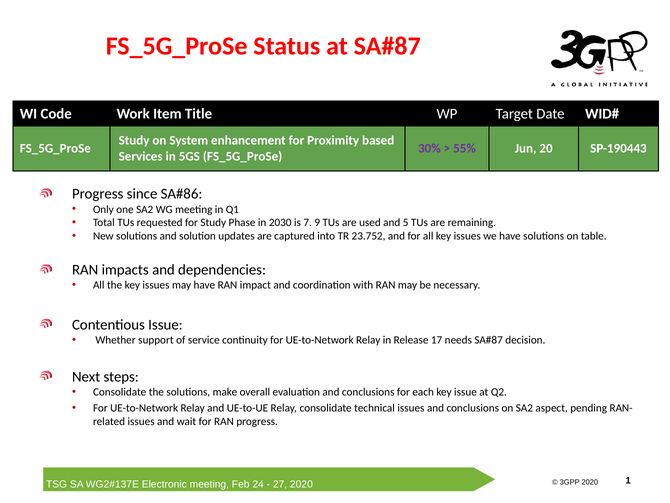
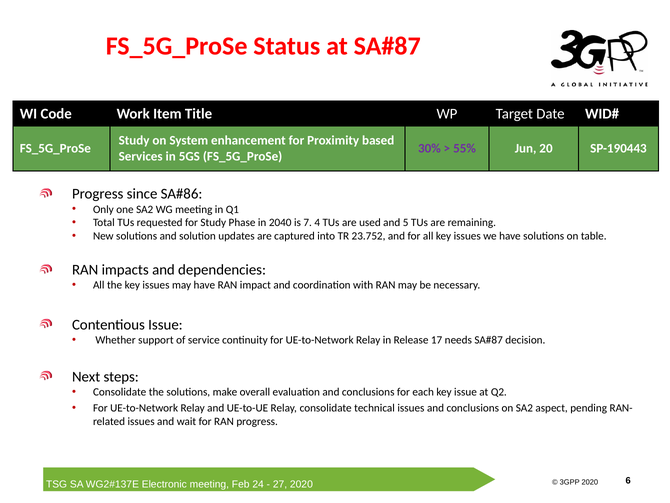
2030: 2030 -> 2040
9: 9 -> 4
1: 1 -> 6
